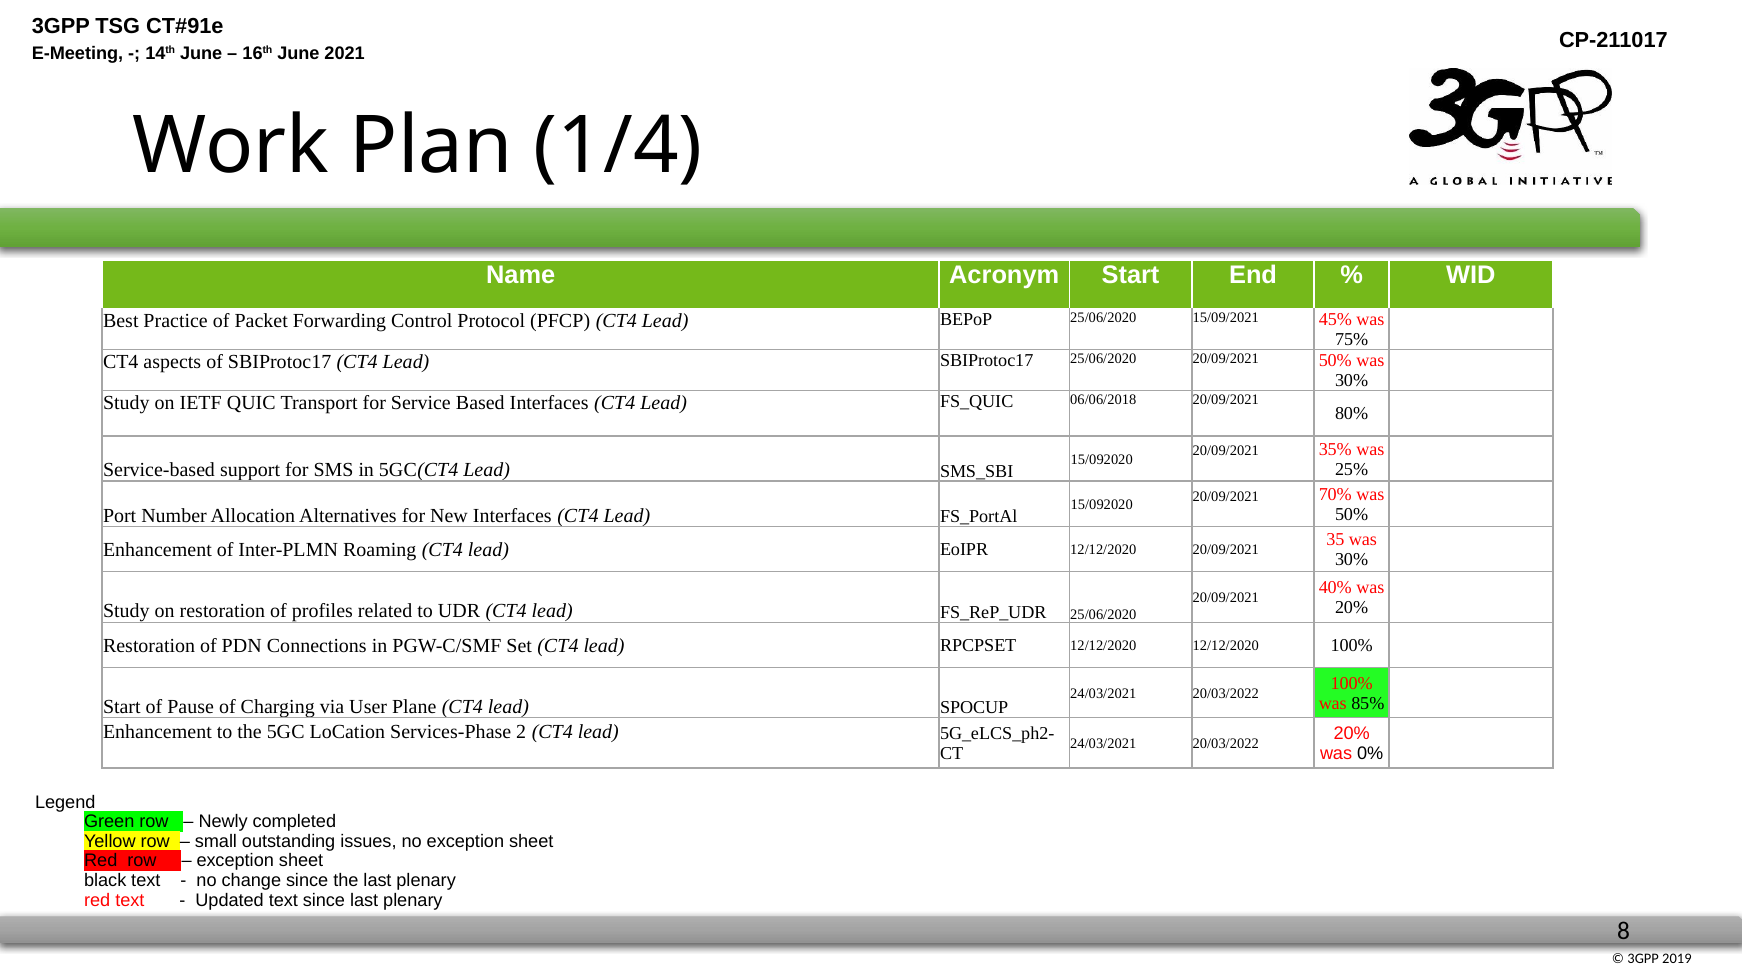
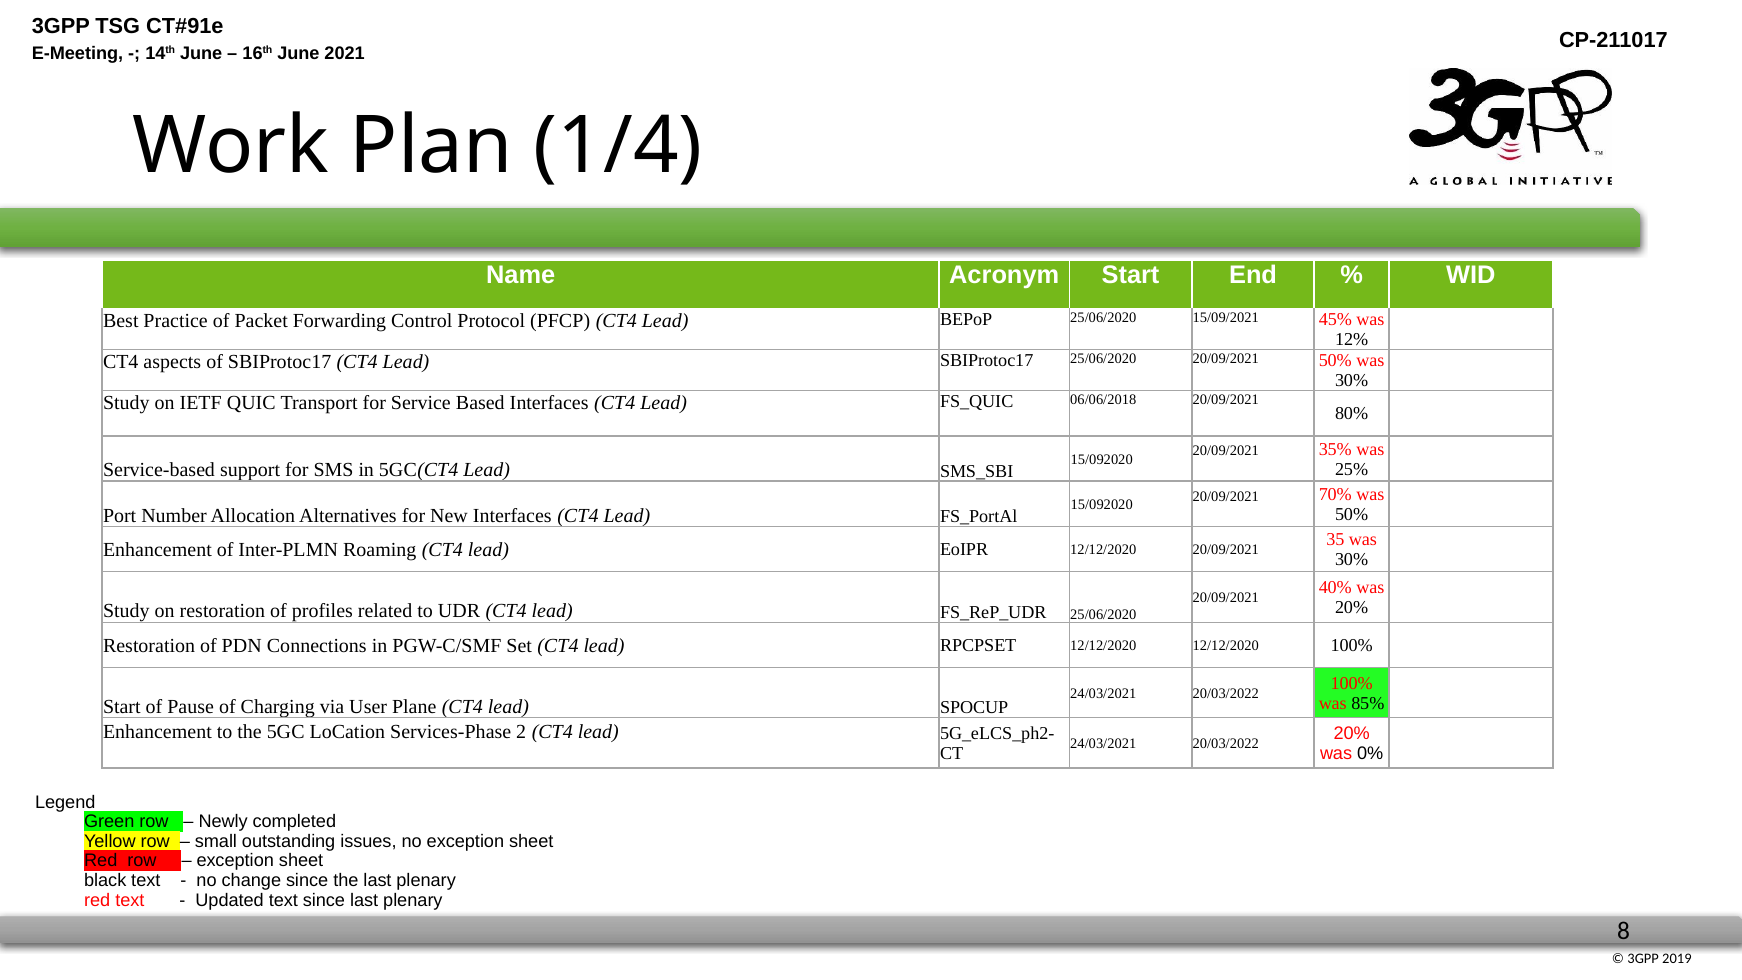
75%: 75% -> 12%
